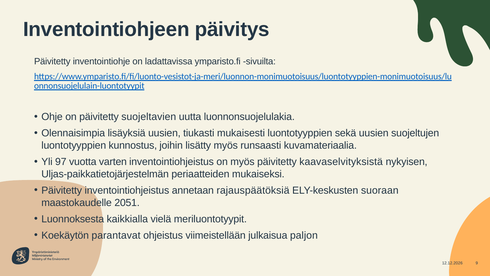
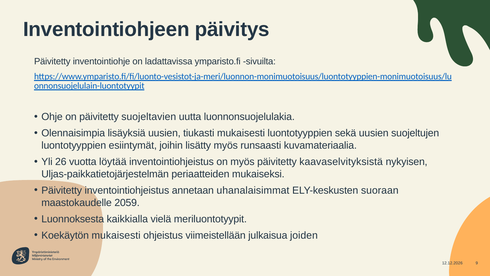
kunnostus: kunnostus -> esiintymät
97: 97 -> 26
varten: varten -> löytää
rajauspäätöksiä: rajauspäätöksiä -> uhanalaisimmat
2051: 2051 -> 2059
Koekäytön parantavat: parantavat -> mukaisesti
paljon: paljon -> joiden
